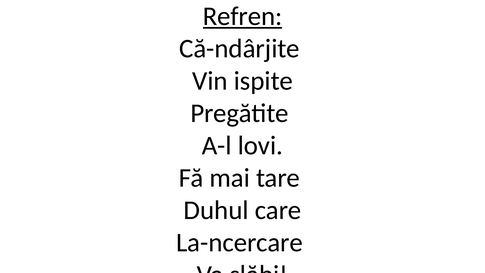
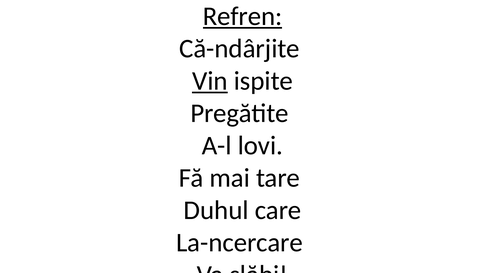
Vin underline: none -> present
